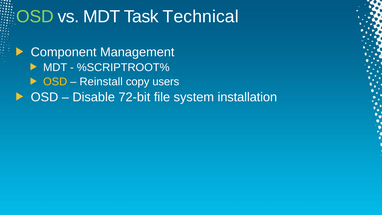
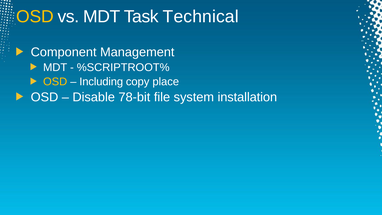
OSD at (35, 17) colour: light green -> yellow
Reinstall: Reinstall -> Including
users: users -> place
72-bit: 72-bit -> 78-bit
